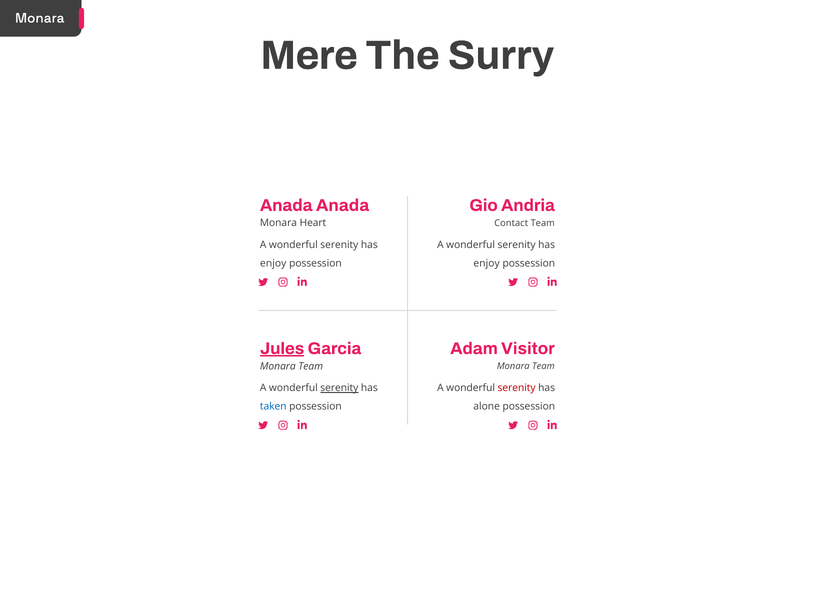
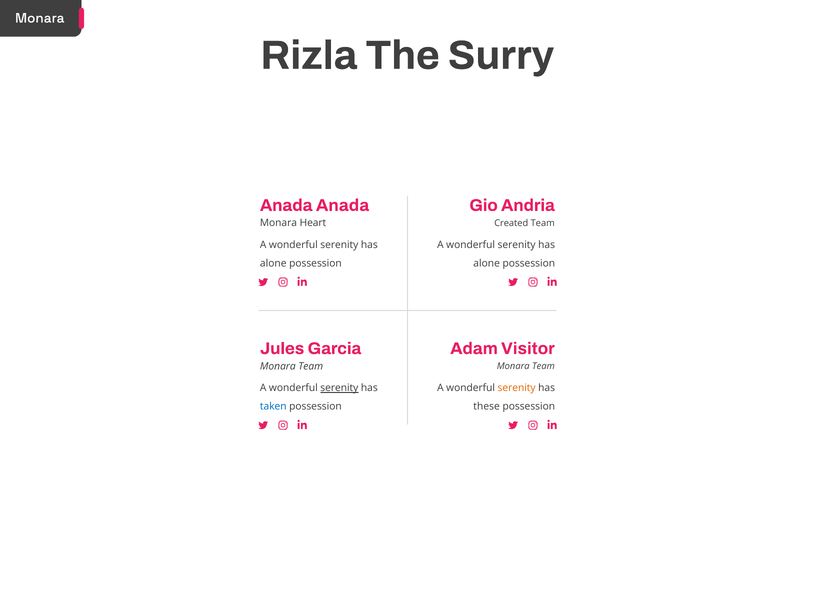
Mere: Mere -> Rizla
Contact: Contact -> Created
enjoy at (273, 263): enjoy -> alone
enjoy at (487, 263): enjoy -> alone
Jules underline: present -> none
serenity at (517, 388) colour: red -> orange
alone: alone -> these
